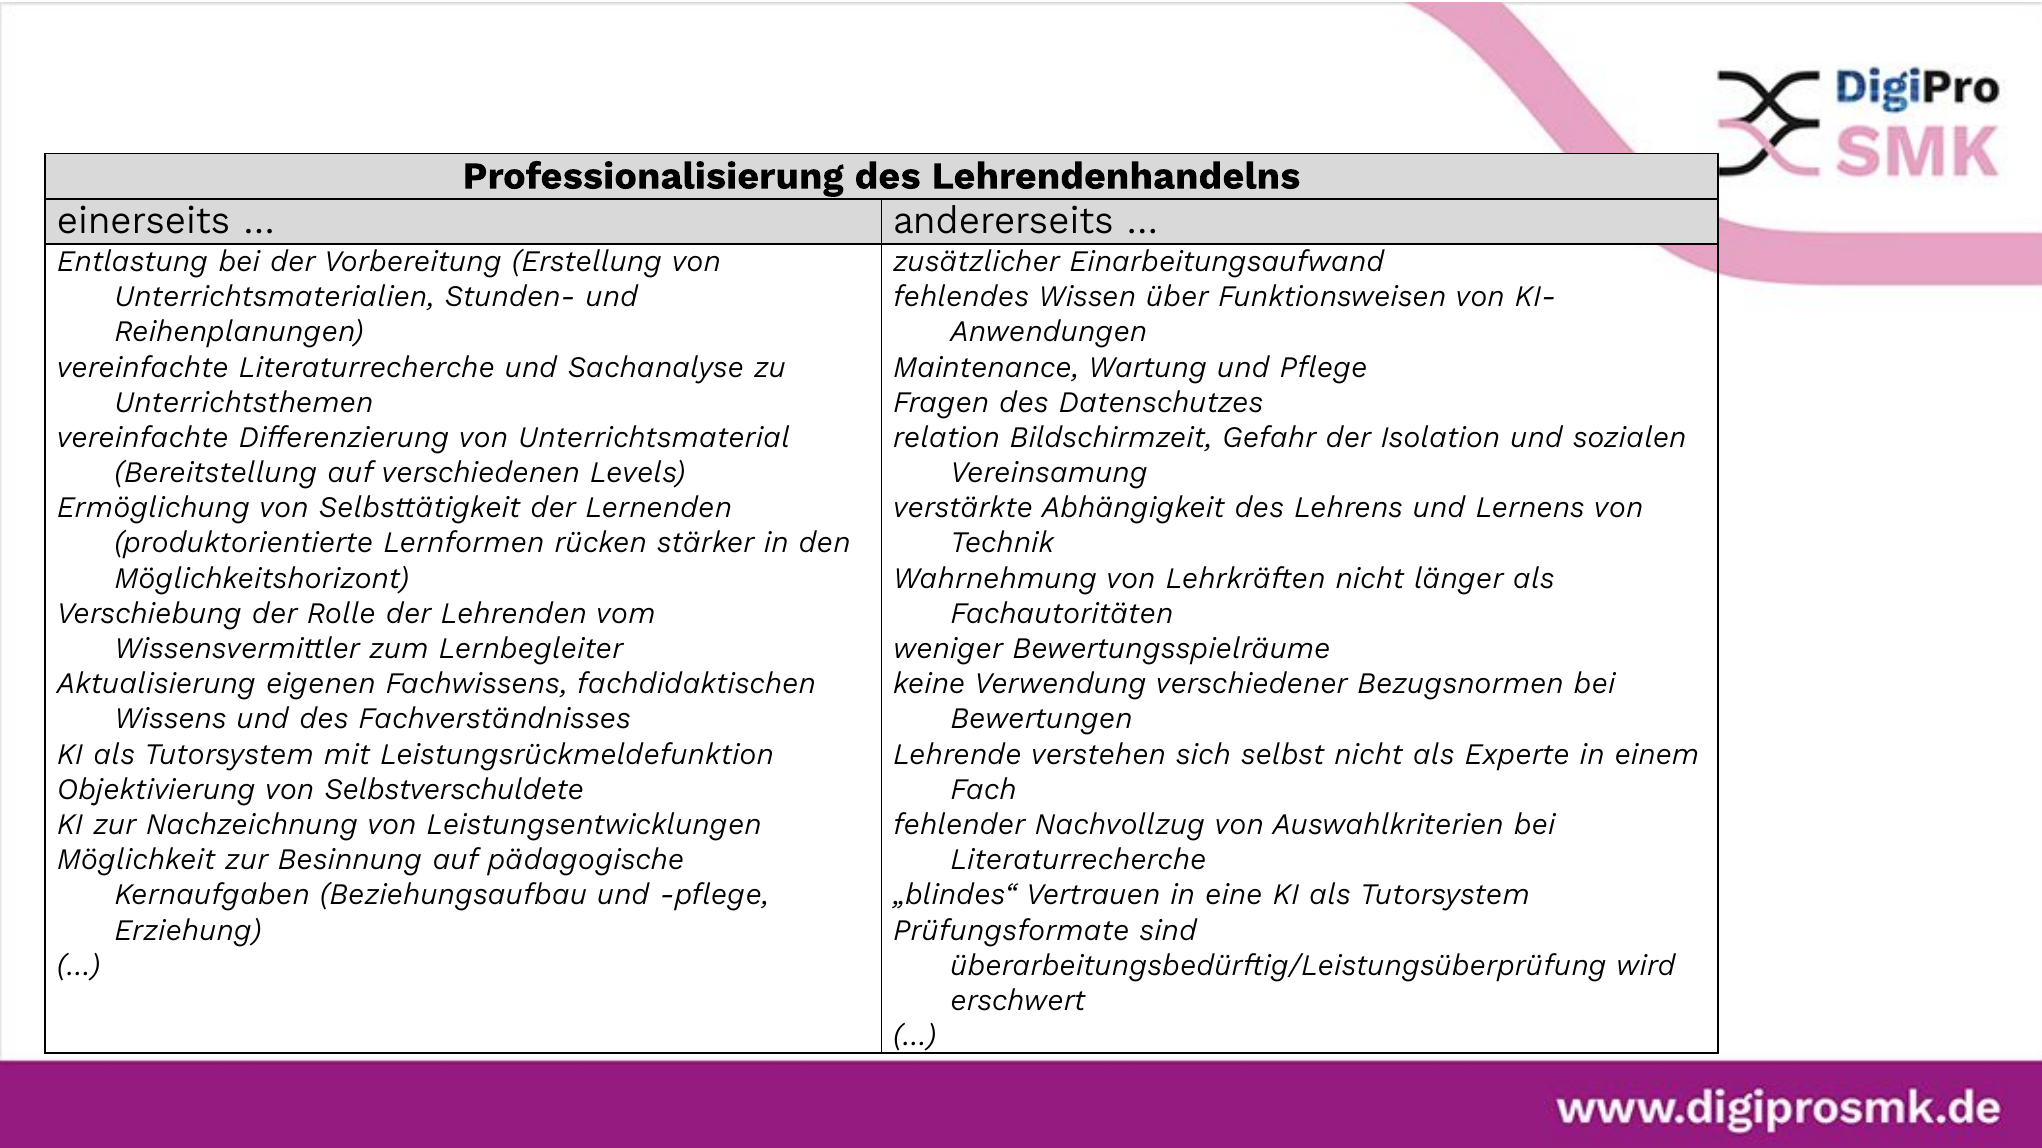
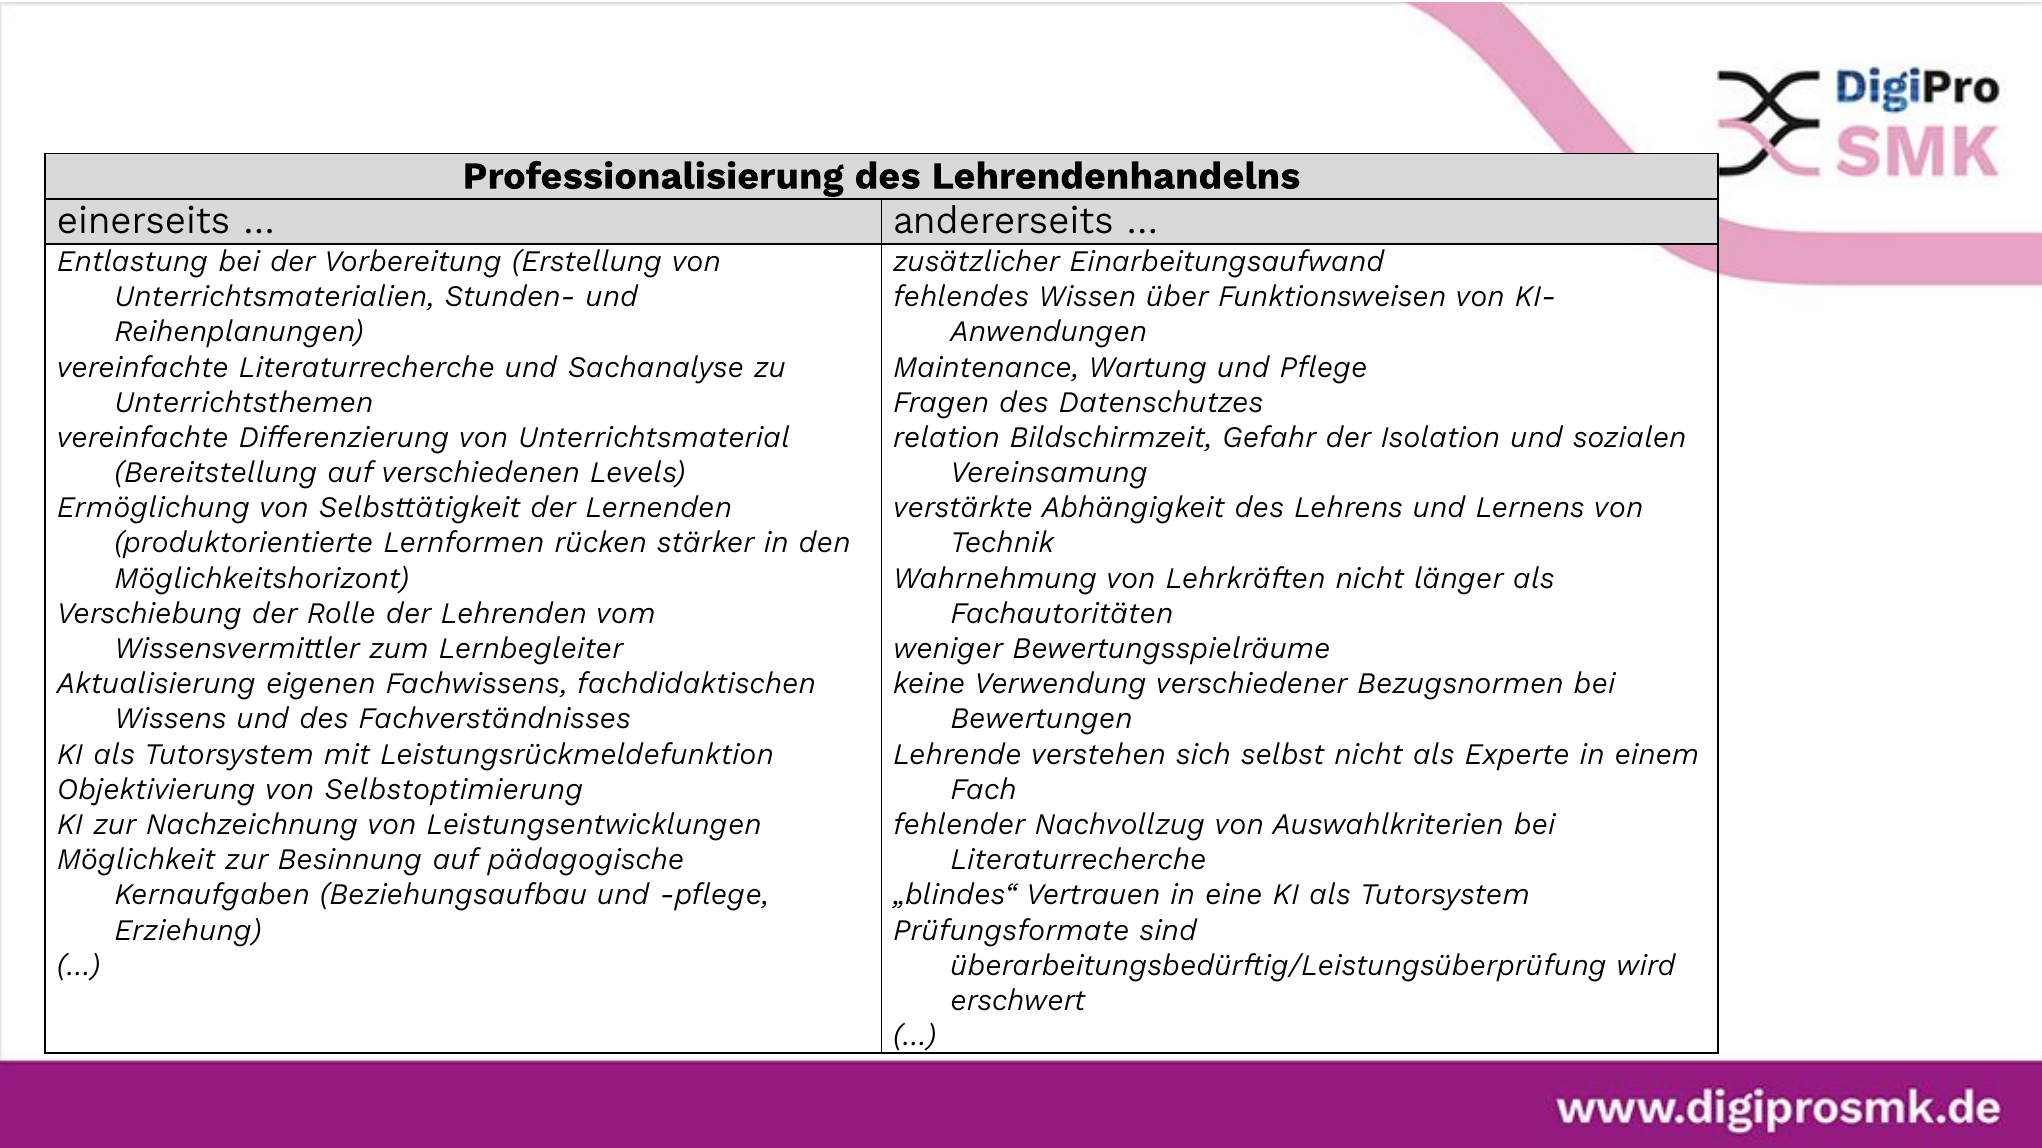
Selbstverschuldete: Selbstverschuldete -> Selbstoptimierung
